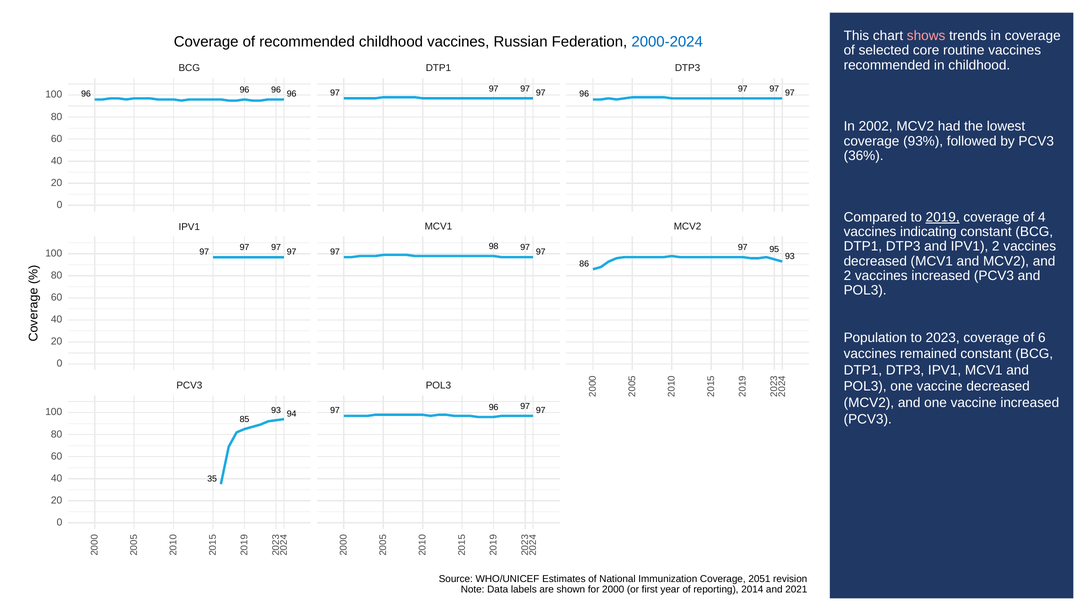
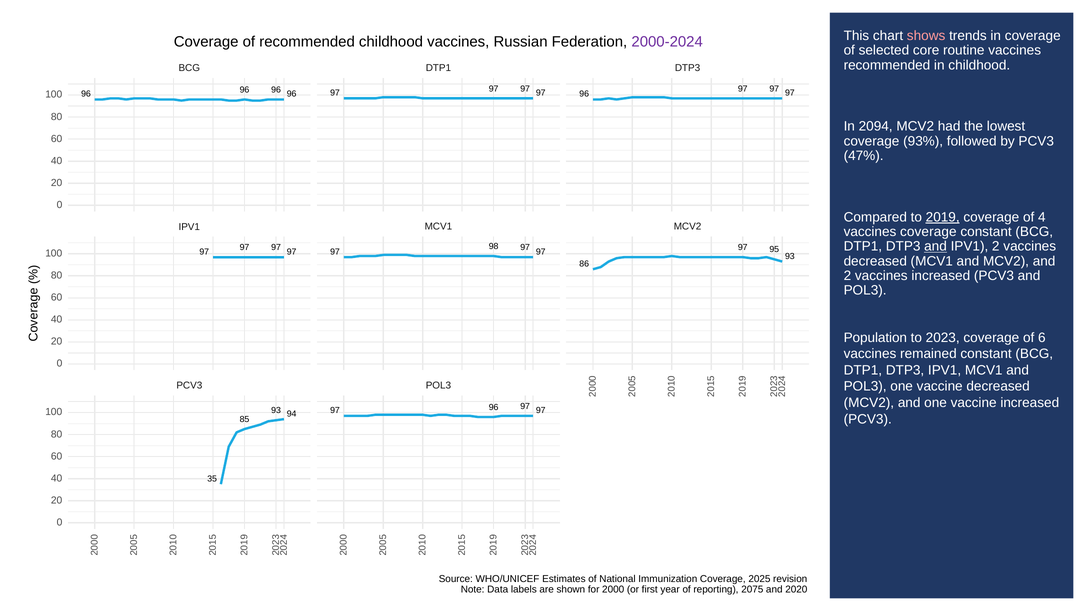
2000-2024 colour: blue -> purple
2002: 2002 -> 2094
36%: 36% -> 47%
vaccines indicating: indicating -> coverage
and at (936, 247) underline: none -> present
2051: 2051 -> 2025
2014: 2014 -> 2075
2021: 2021 -> 2020
